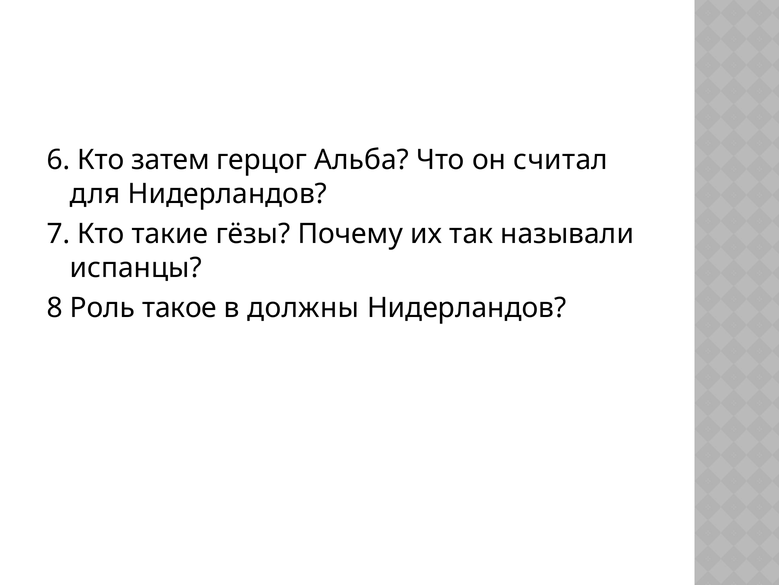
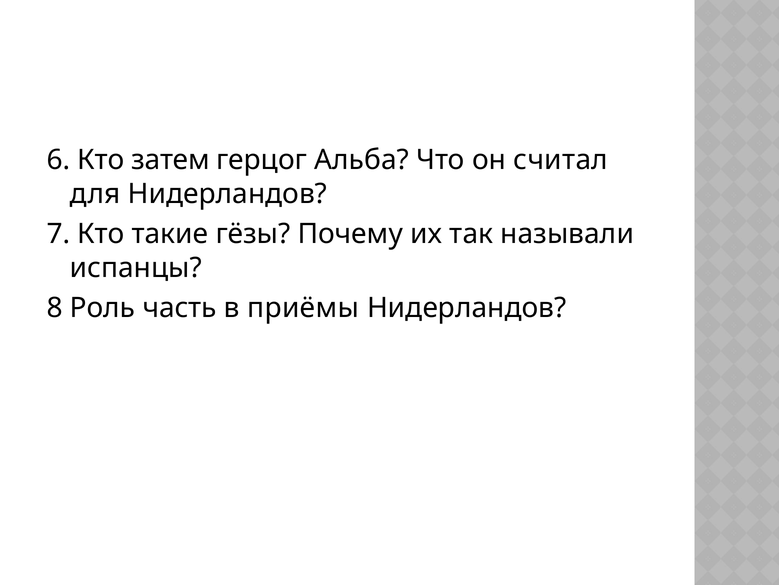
такое: такое -> часть
должны: должны -> приёмы
